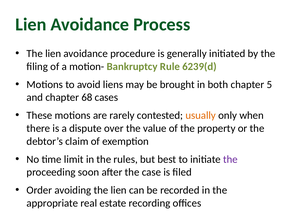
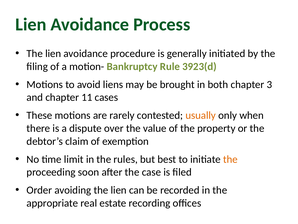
6239(d: 6239(d -> 3923(d
5: 5 -> 3
68: 68 -> 11
the at (230, 159) colour: purple -> orange
